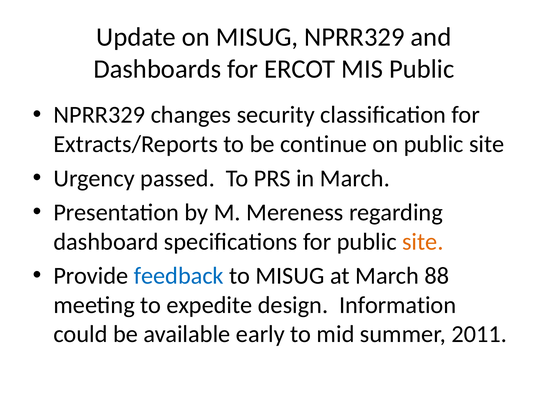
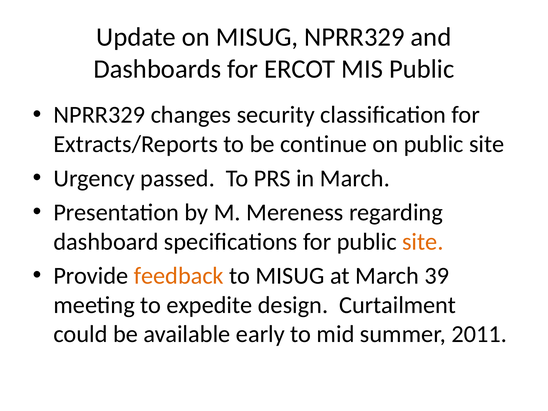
feedback colour: blue -> orange
88: 88 -> 39
Information: Information -> Curtailment
